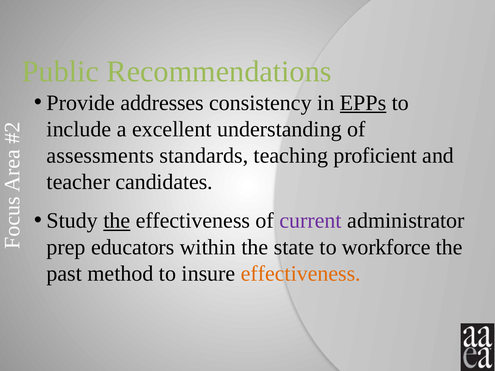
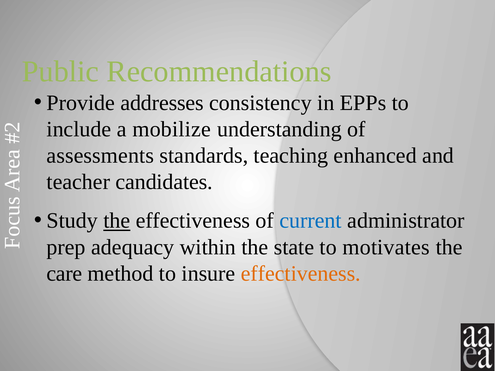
EPPs underline: present -> none
excellent: excellent -> mobilize
proficient: proficient -> enhanced
current colour: purple -> blue
educators: educators -> adequacy
workforce: workforce -> motivates
past: past -> care
